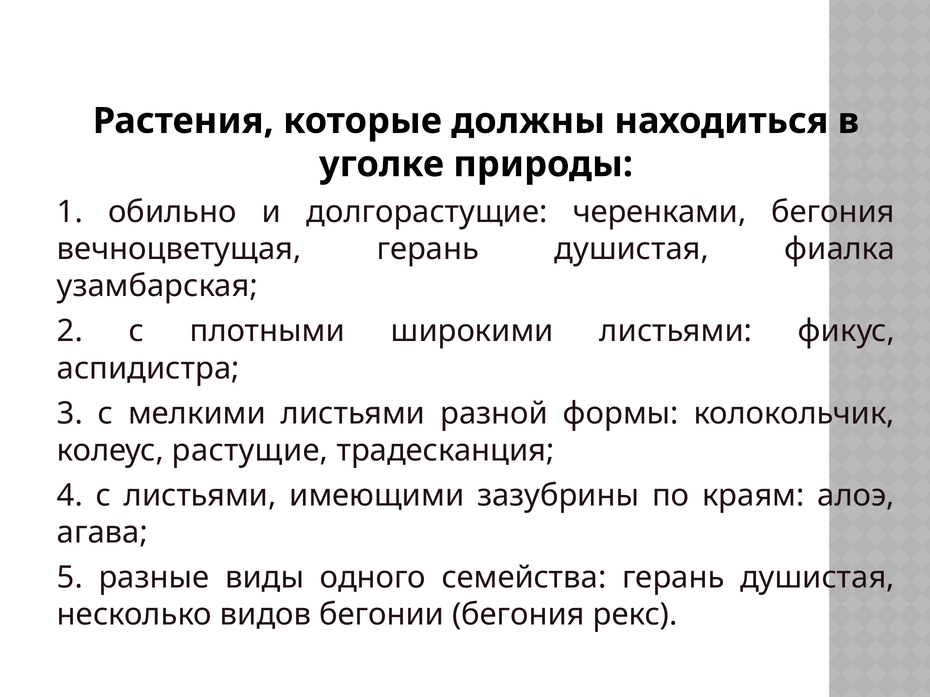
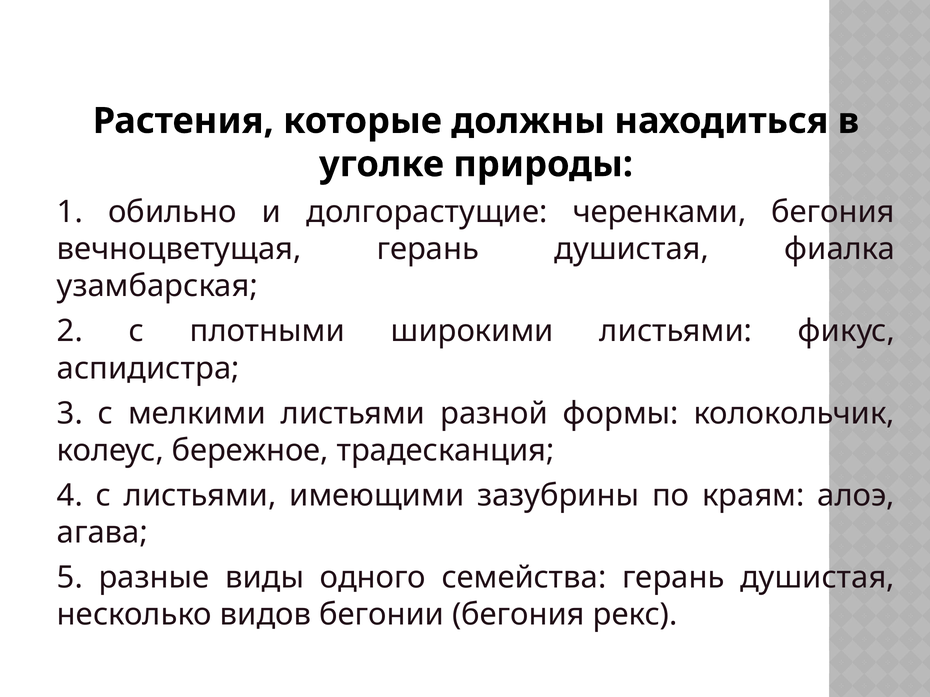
растущие: растущие -> бережное
